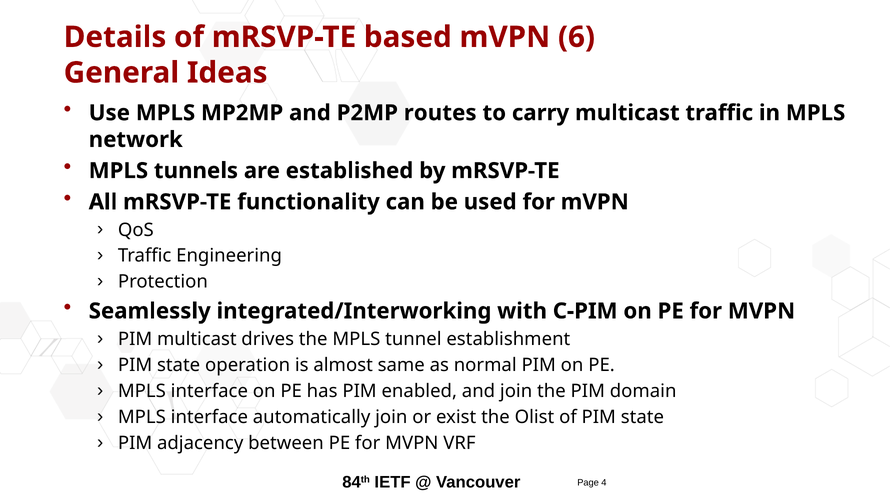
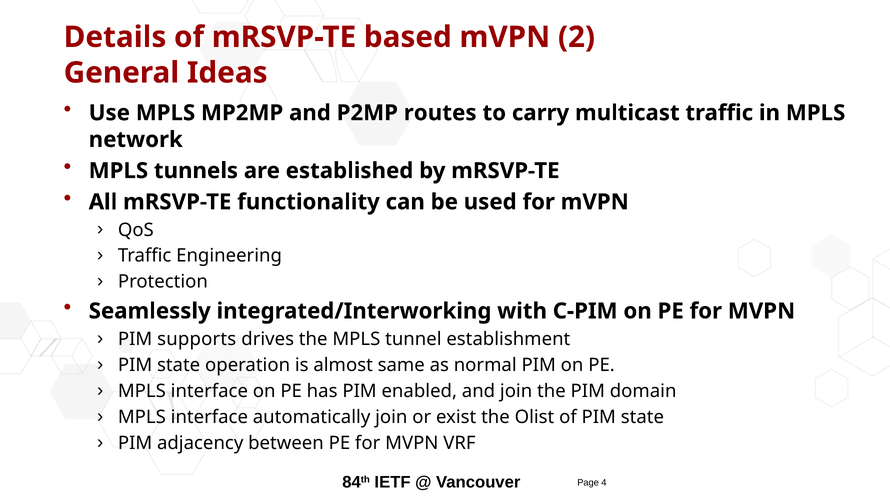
6: 6 -> 2
PIM multicast: multicast -> supports
